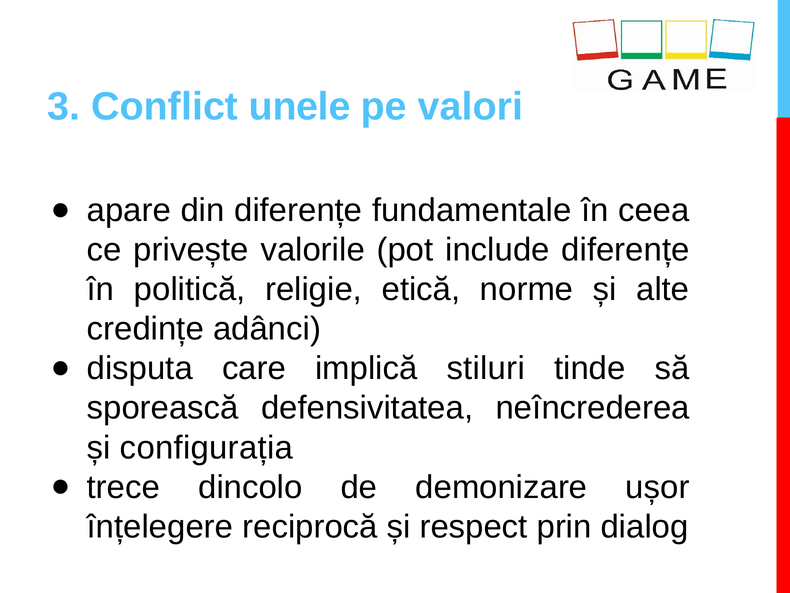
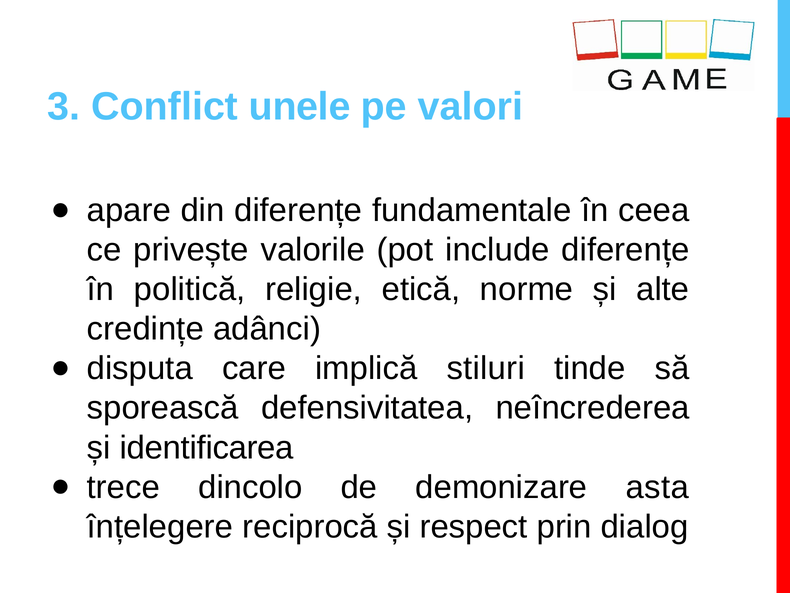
configurația: configurația -> identificarea
ușor: ușor -> asta
